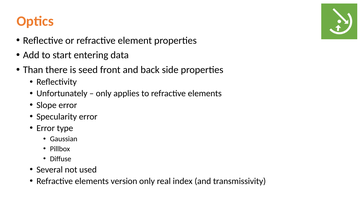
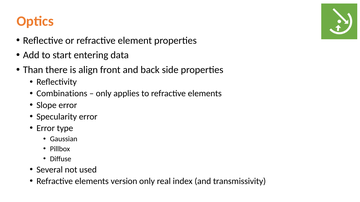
seed: seed -> align
Unfortunately: Unfortunately -> Combinations
